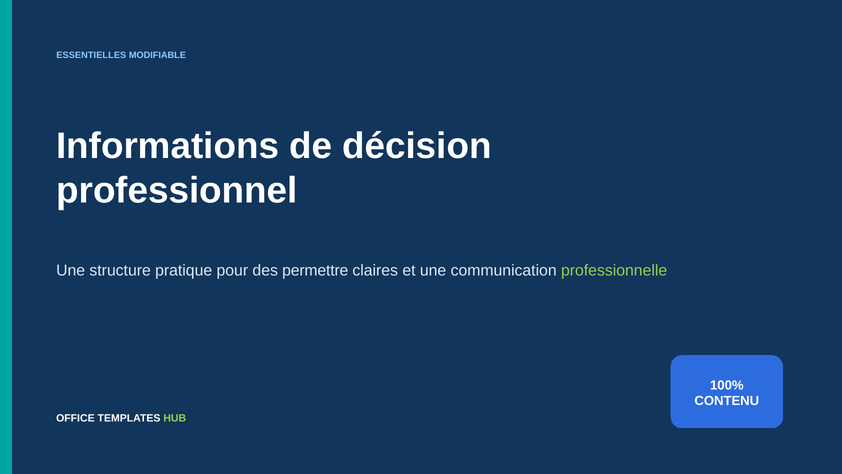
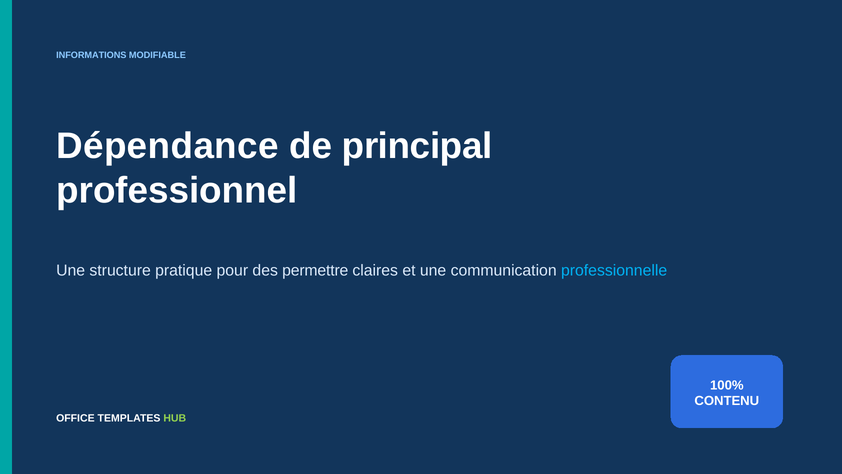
ESSENTIELLES: ESSENTIELLES -> INFORMATIONS
Informations: Informations -> Dépendance
décision: décision -> principal
professionnelle colour: light green -> light blue
